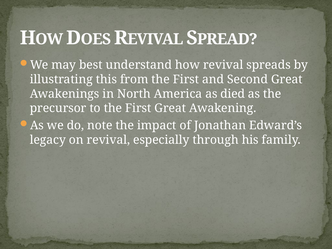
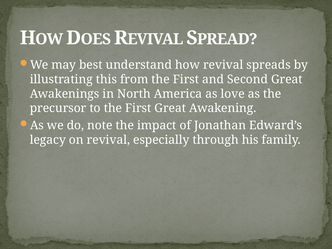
died: died -> love
